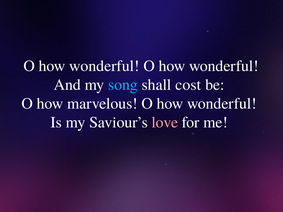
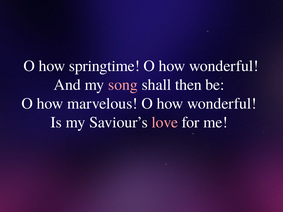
wonderful at (104, 66): wonderful -> springtime
song colour: light blue -> pink
cost: cost -> then
